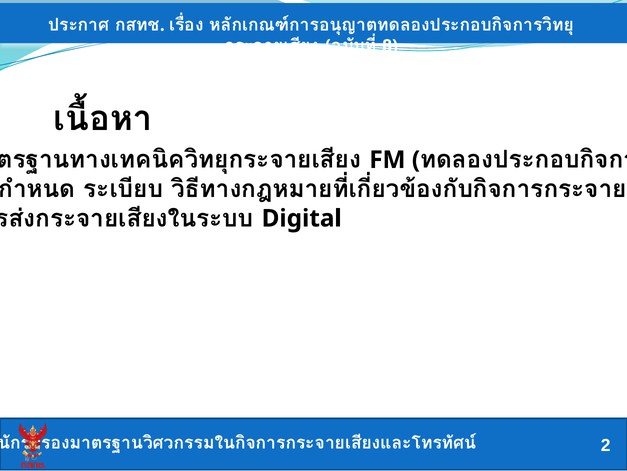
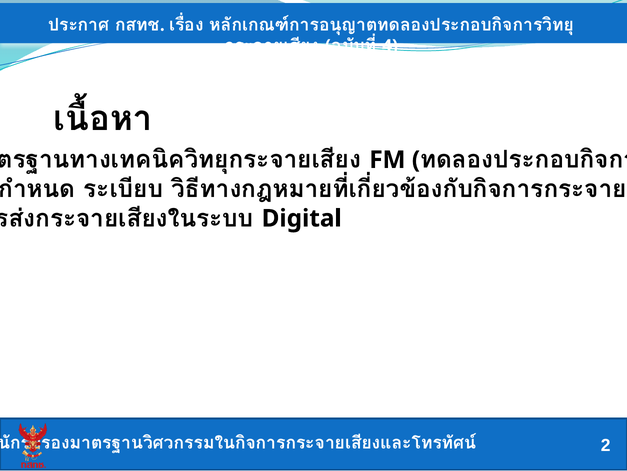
8: 8 -> 4
